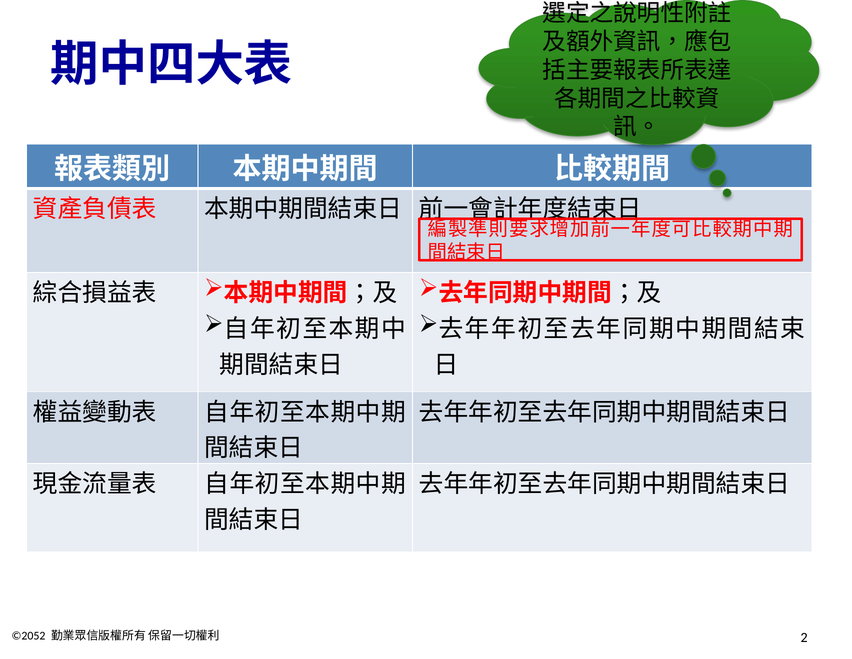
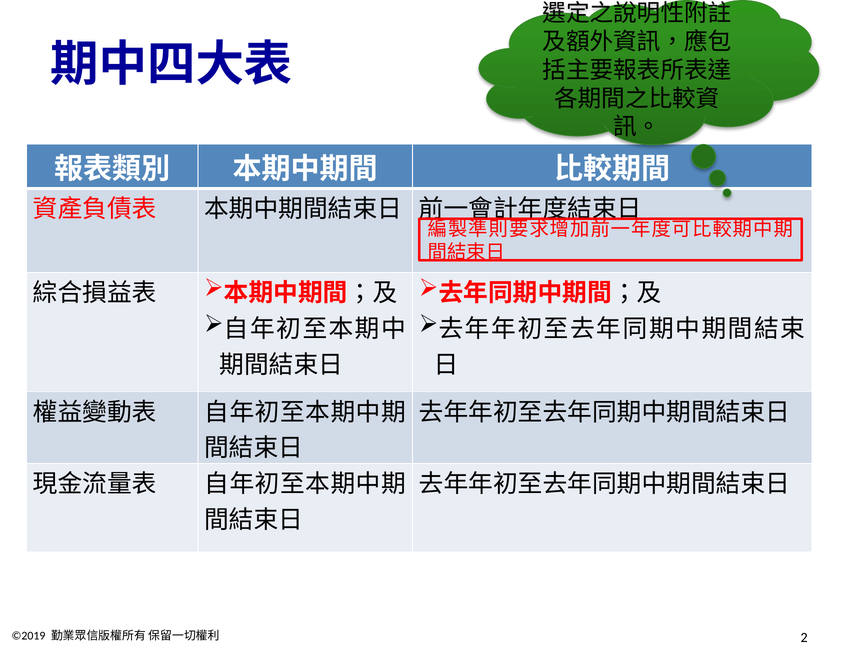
©2052: ©2052 -> ©2019
